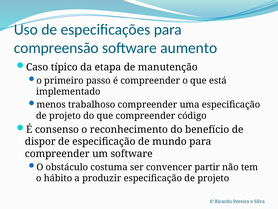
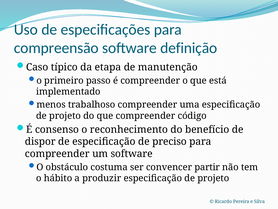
aumento: aumento -> definição
mundo: mundo -> preciso
